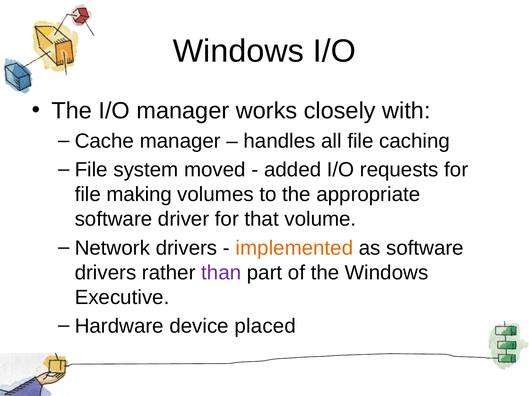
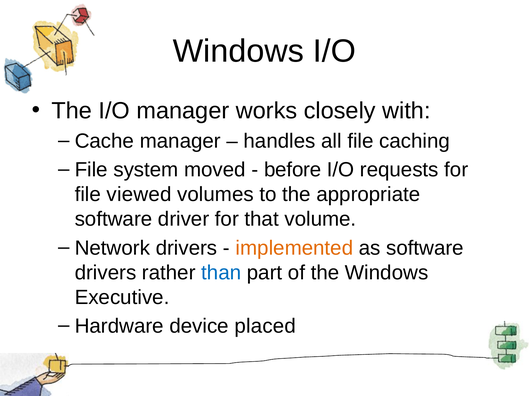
added: added -> before
making: making -> viewed
than colour: purple -> blue
